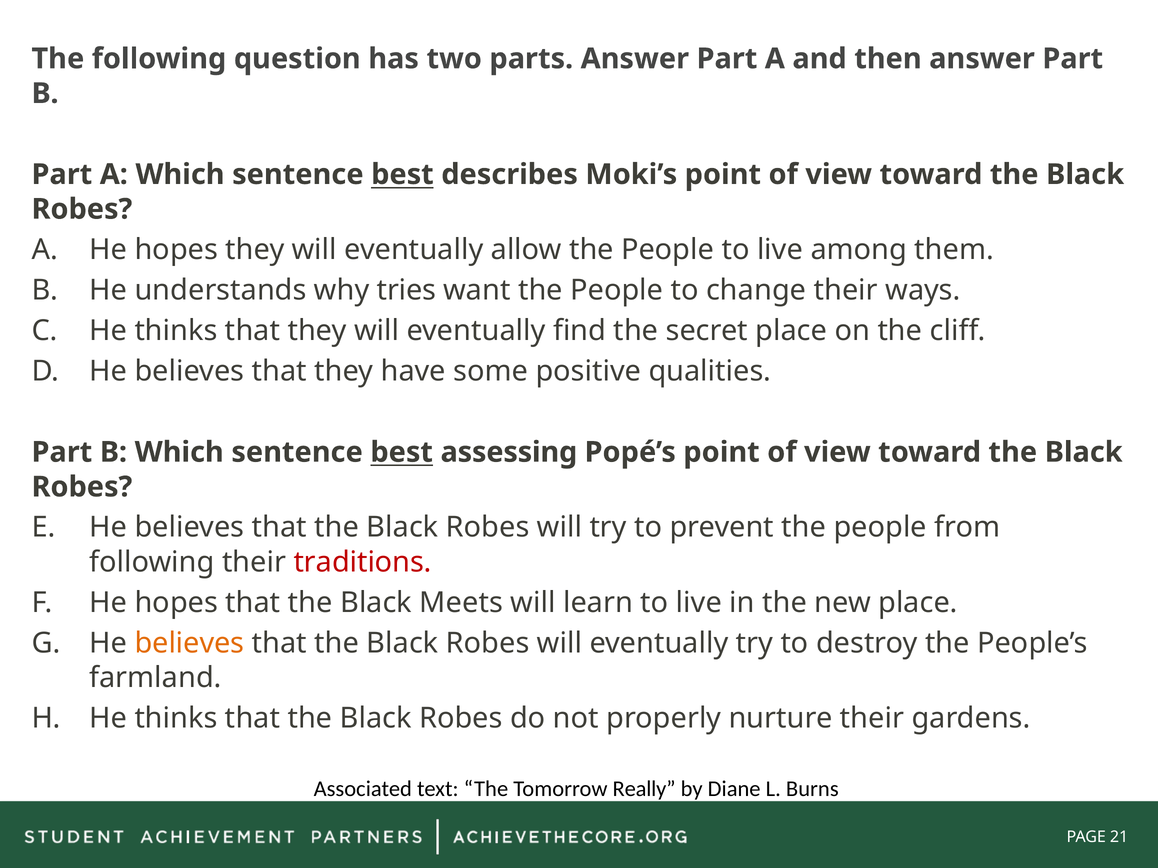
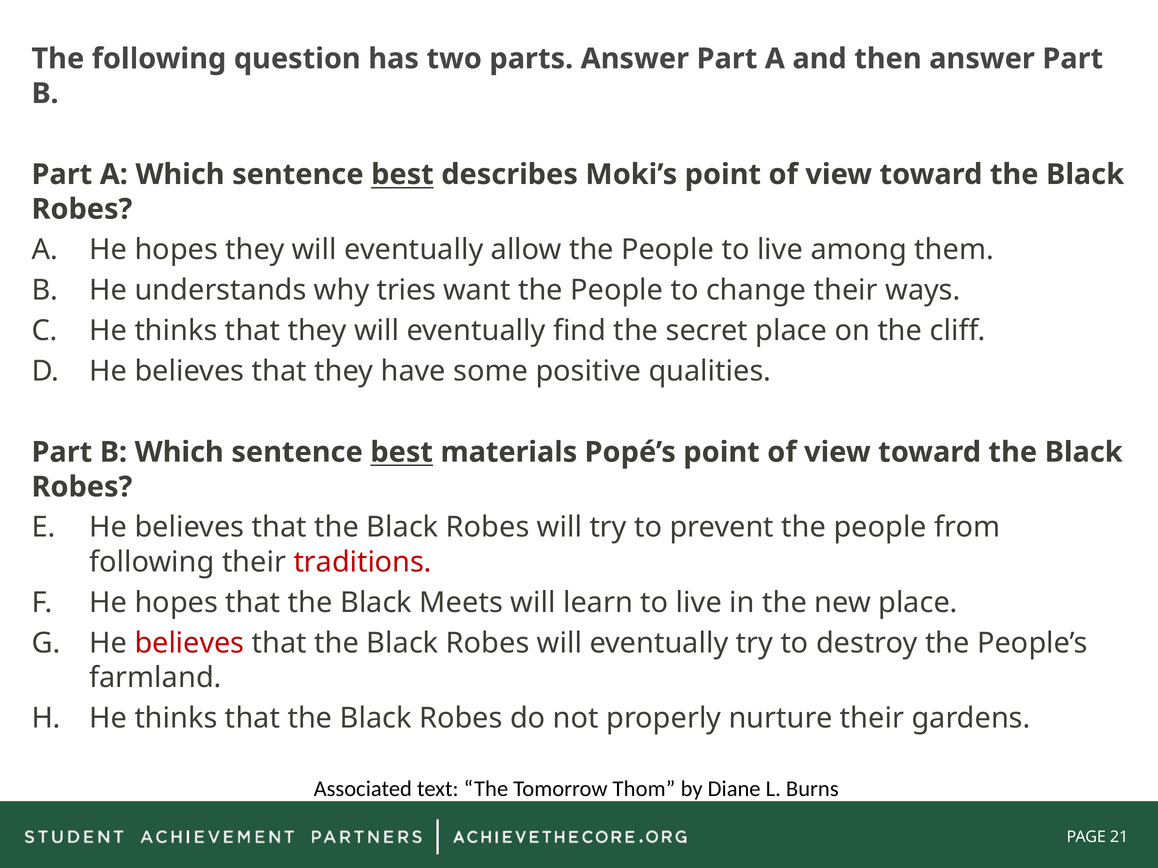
assessing: assessing -> materials
believes at (189, 644) colour: orange -> red
Really: Really -> Thom
